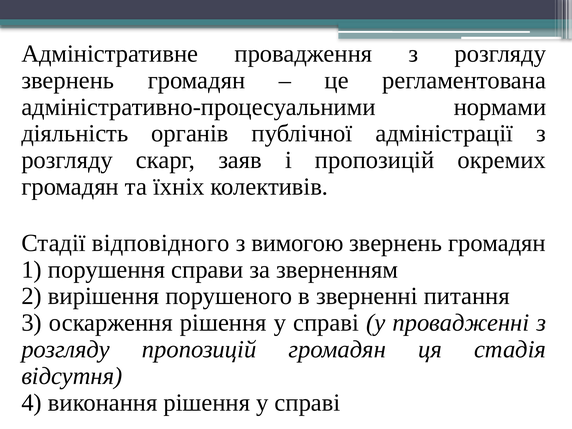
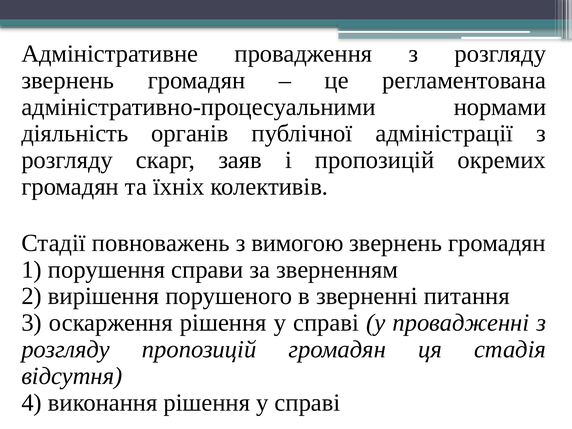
відповідного: відповідного -> повноважень
